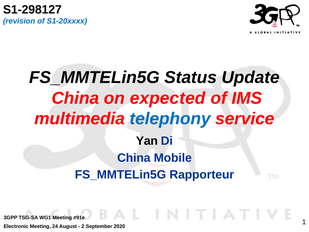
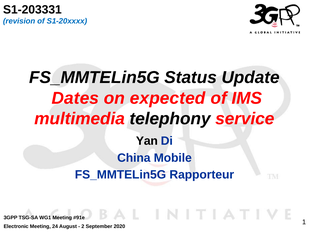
S1-298127: S1-298127 -> S1-203331
China at (75, 98): China -> Dates
telephony colour: blue -> black
